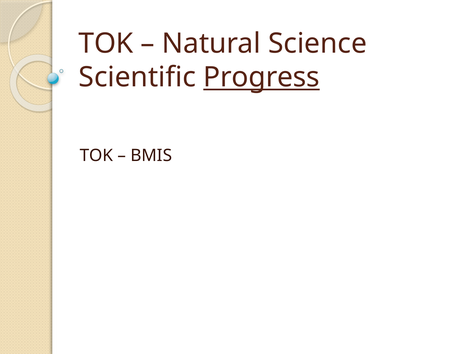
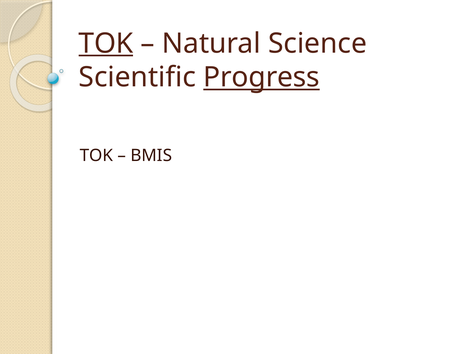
TOK at (106, 43) underline: none -> present
